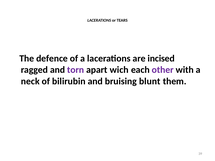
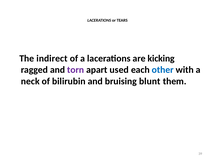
defence: defence -> indirect
incised: incised -> kicking
wich: wich -> used
other colour: purple -> blue
